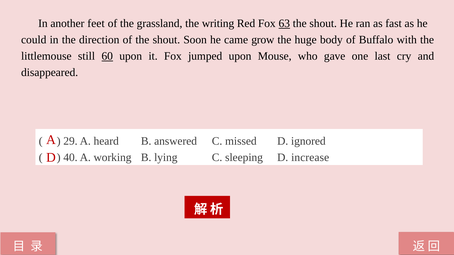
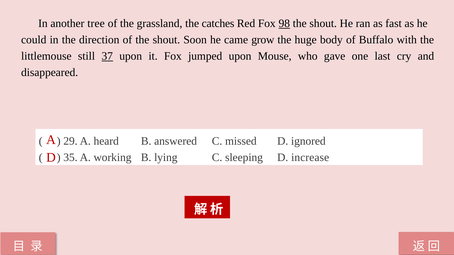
feet: feet -> tree
writing: writing -> catches
63: 63 -> 98
60: 60 -> 37
40: 40 -> 35
